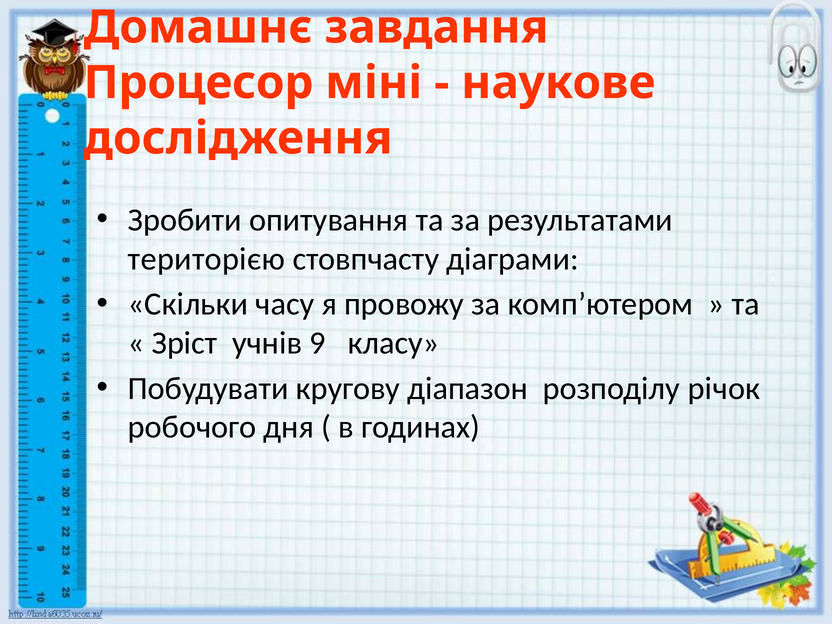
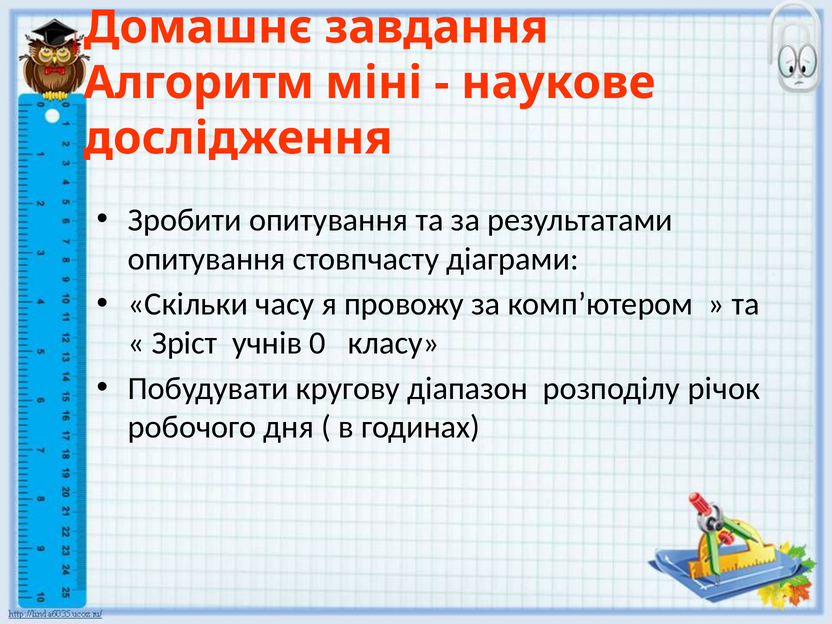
Процесор: Процесор -> Алгоритм
територією at (206, 259): територією -> опитування
9: 9 -> 0
